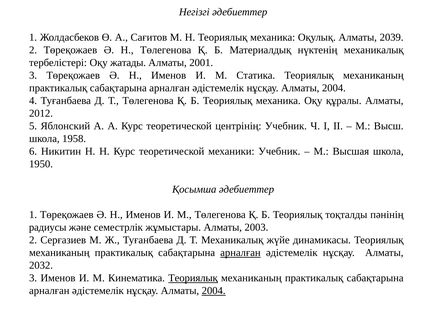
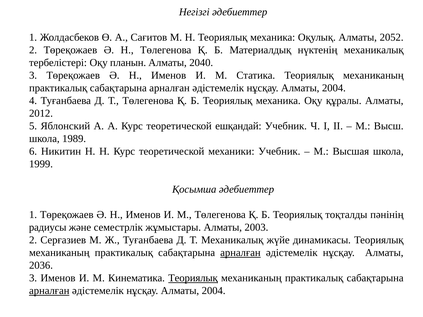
2039: 2039 -> 2052
жатады: жатады -> планын
2001: 2001 -> 2040
центрінің: центрінің -> ешқандай
1958: 1958 -> 1989
1950: 1950 -> 1999
2032: 2032 -> 2036
арналған at (49, 291) underline: none -> present
2004 at (214, 291) underline: present -> none
